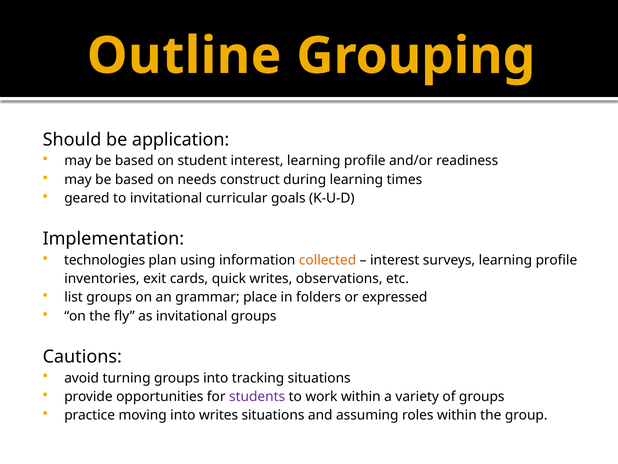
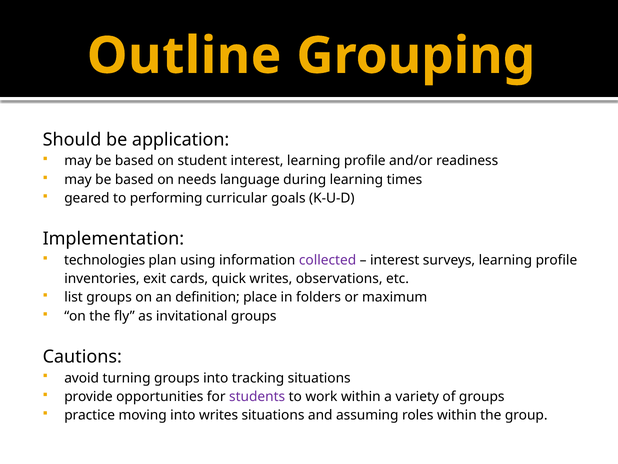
construct: construct -> language
to invitational: invitational -> performing
collected colour: orange -> purple
grammar: grammar -> definition
expressed: expressed -> maximum
